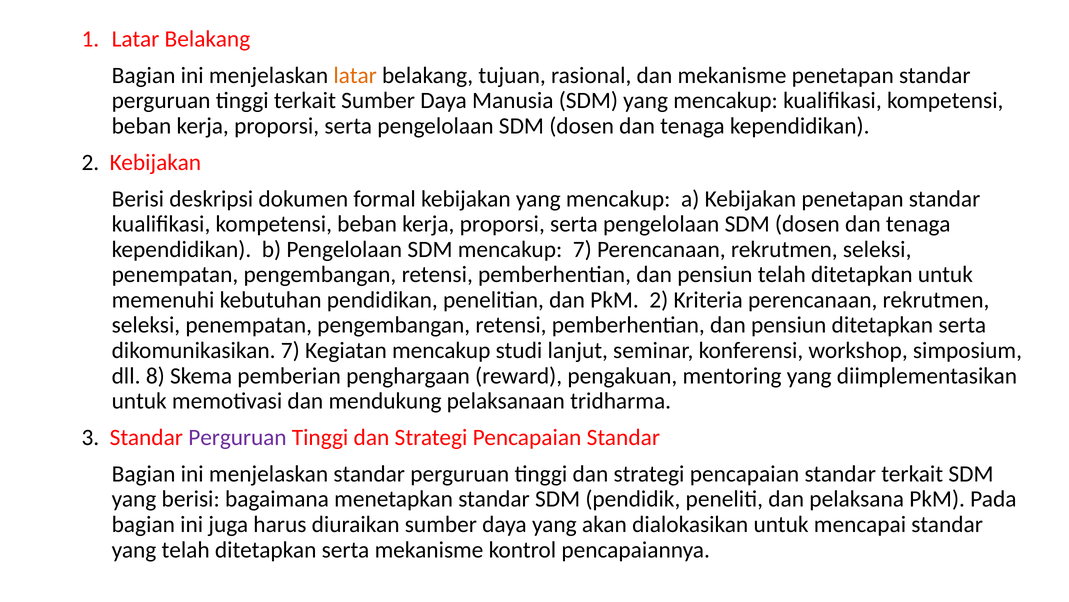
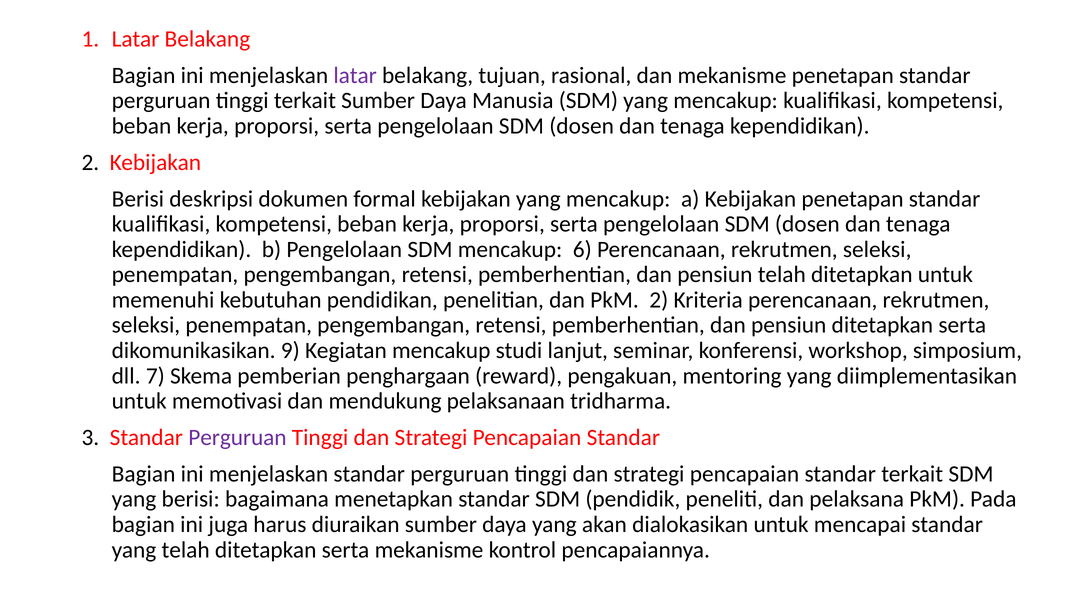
latar at (355, 75) colour: orange -> purple
mencakup 7: 7 -> 6
dikomunikasikan 7: 7 -> 9
8: 8 -> 7
